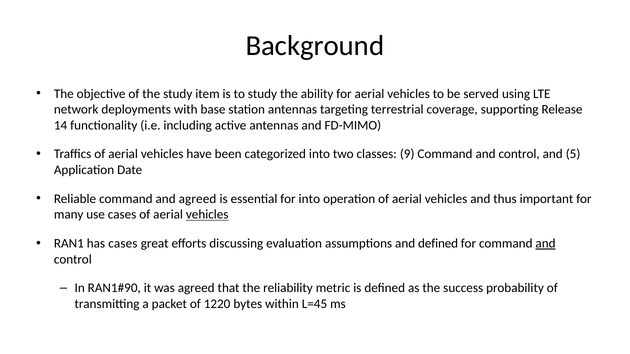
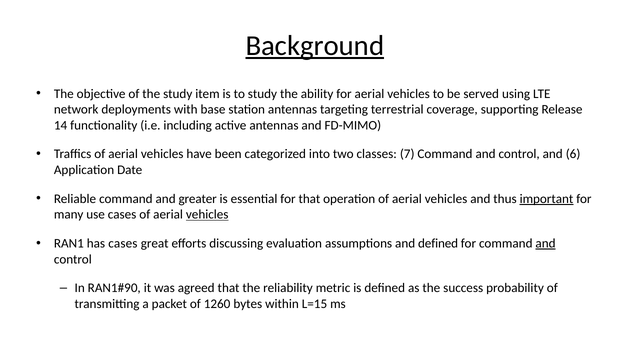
Background underline: none -> present
9: 9 -> 7
5: 5 -> 6
and agreed: agreed -> greater
for into: into -> that
important underline: none -> present
1220: 1220 -> 1260
L=45: L=45 -> L=15
